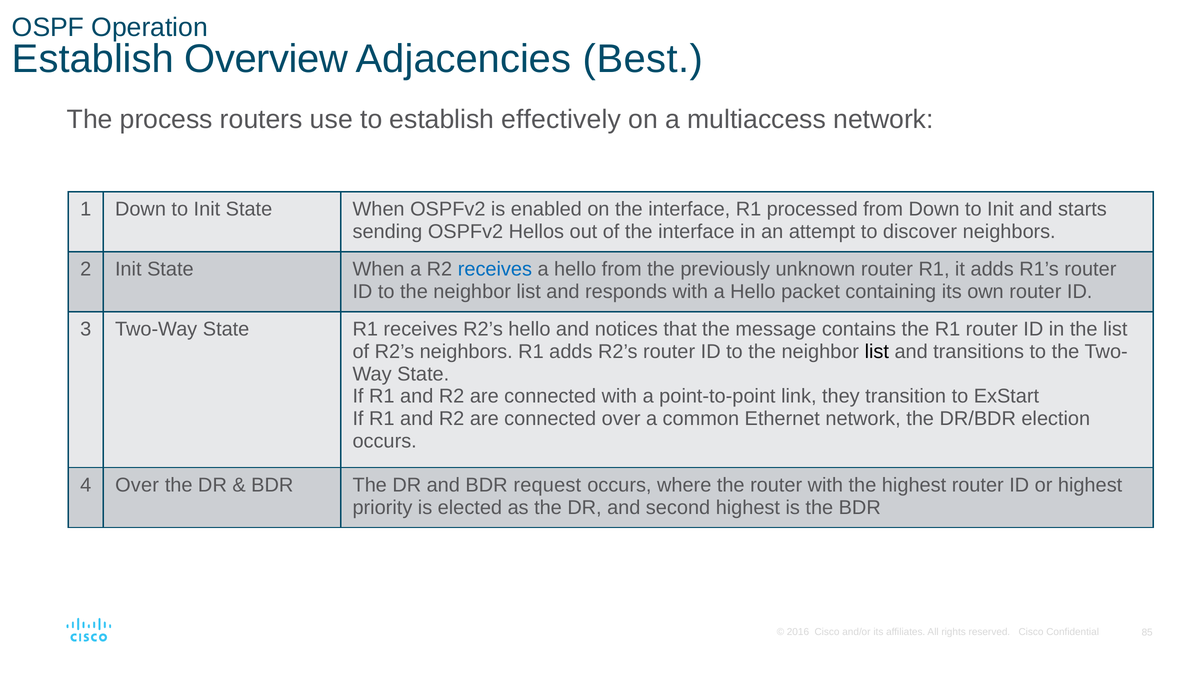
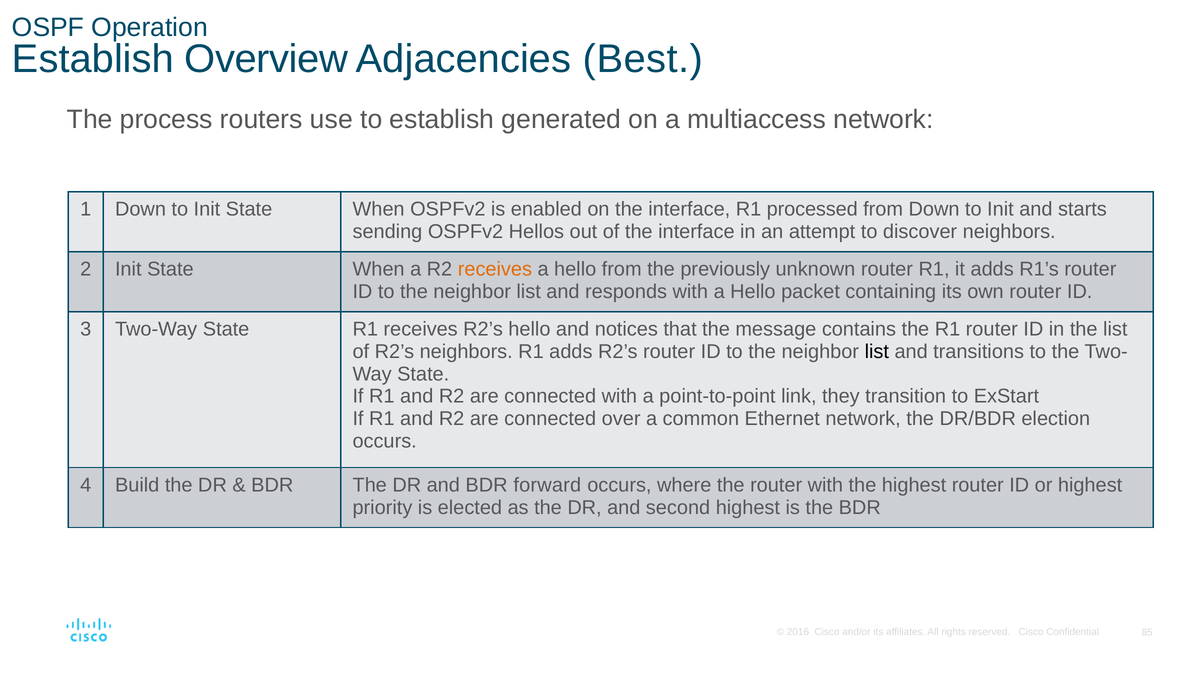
effectively: effectively -> generated
receives at (495, 269) colour: blue -> orange
4 Over: Over -> Build
request: request -> forward
